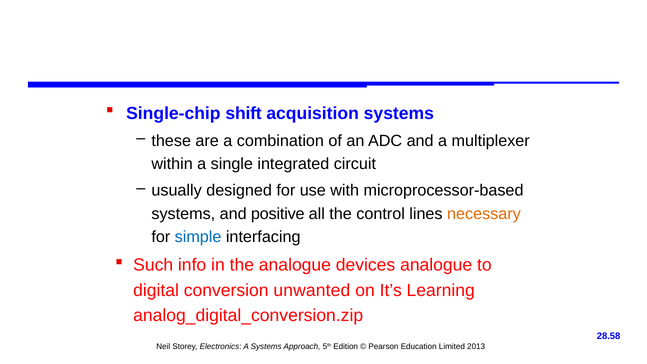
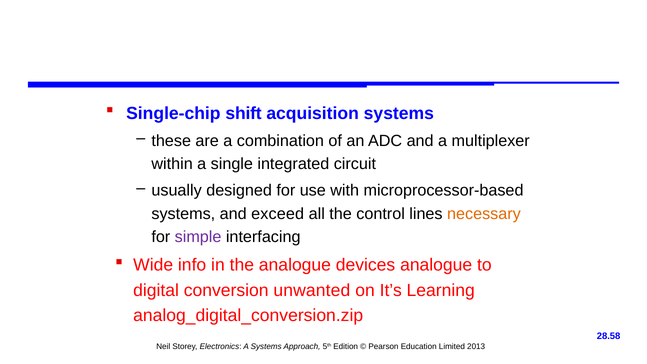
positive: positive -> exceed
simple colour: blue -> purple
Such: Such -> Wide
